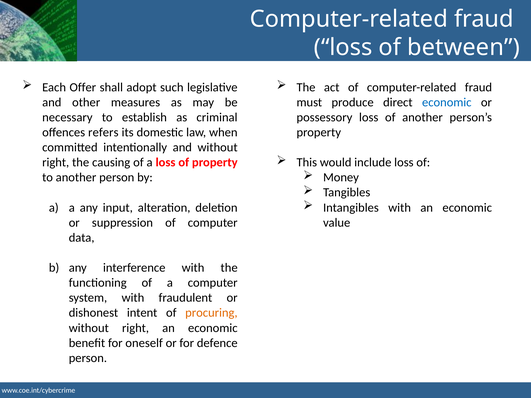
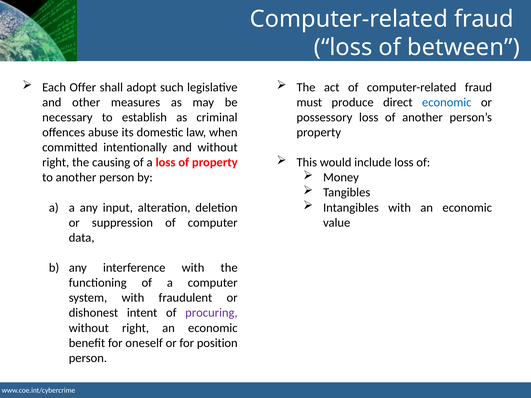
refers: refers -> abuse
procuring colour: orange -> purple
defence: defence -> position
